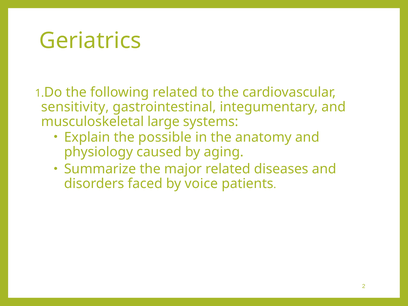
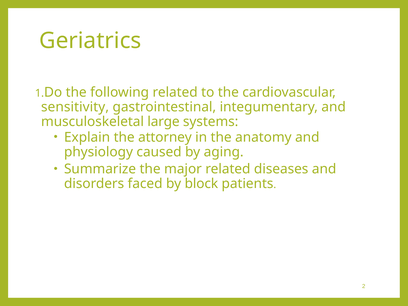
possible: possible -> attorney
voice: voice -> block
